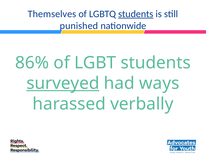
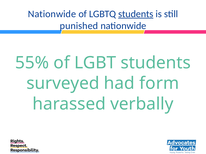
Themselves at (52, 14): Themselves -> Nationwide
86%: 86% -> 55%
surveyed underline: present -> none
ways: ways -> form
